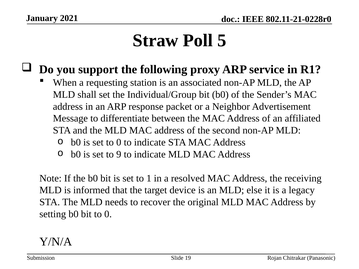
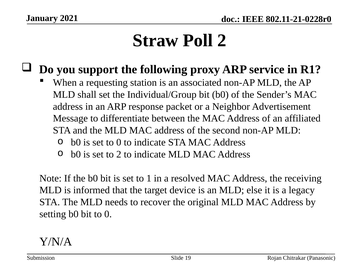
Poll 5: 5 -> 2
to 9: 9 -> 2
